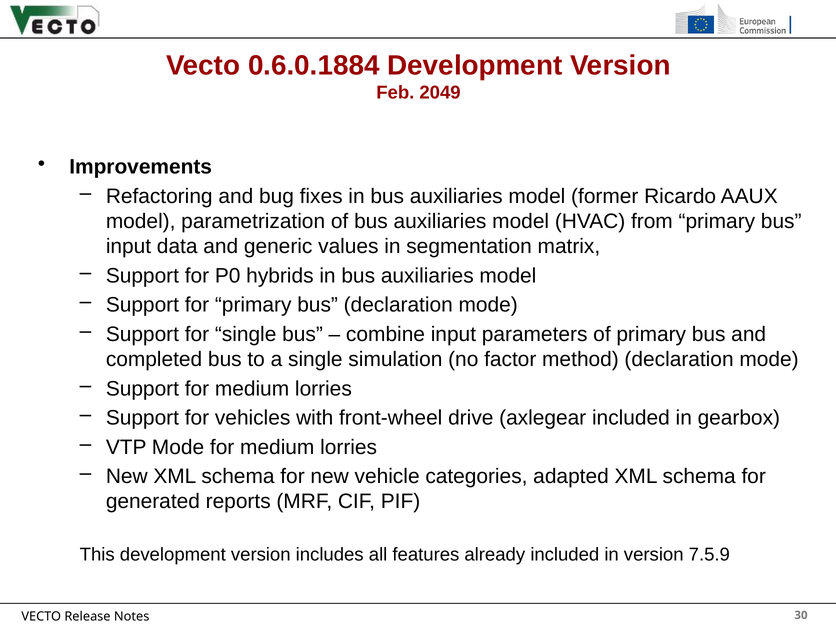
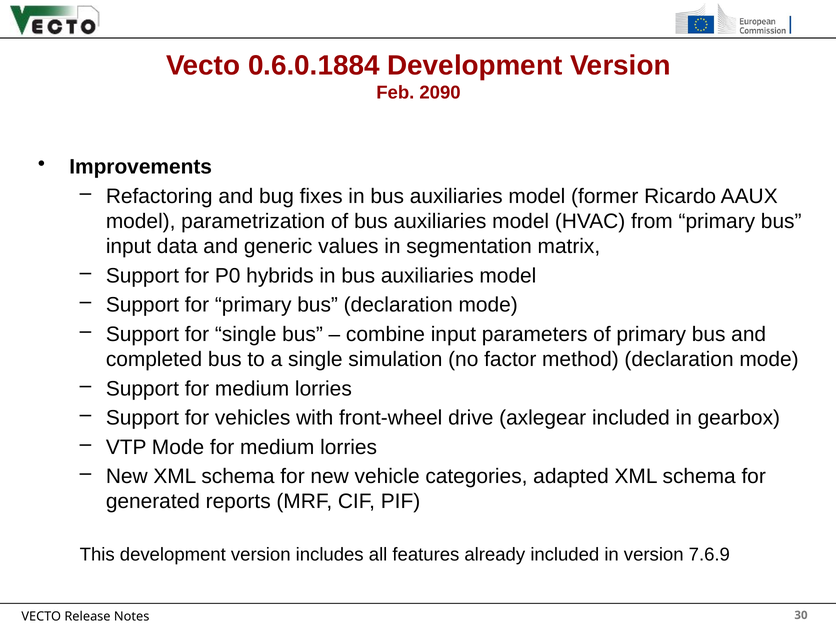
2049: 2049 -> 2090
7.5.9: 7.5.9 -> 7.6.9
